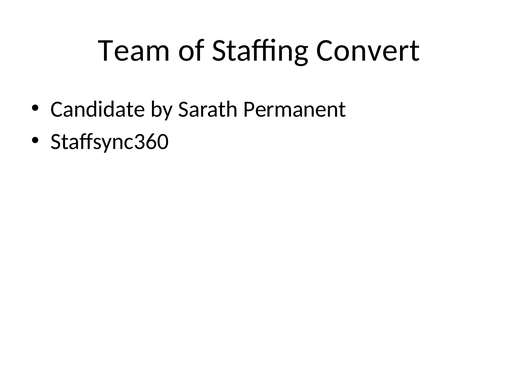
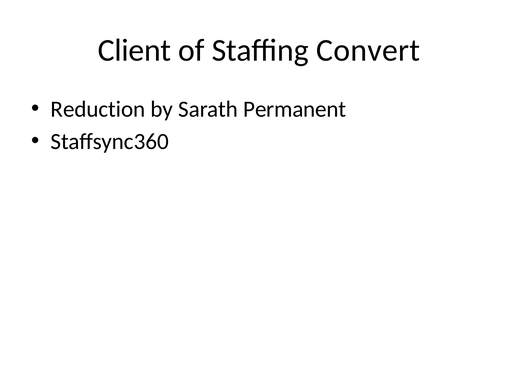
Team: Team -> Client
Candidate: Candidate -> Reduction
